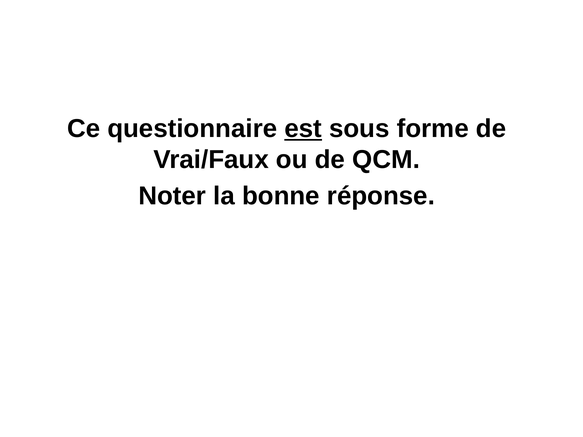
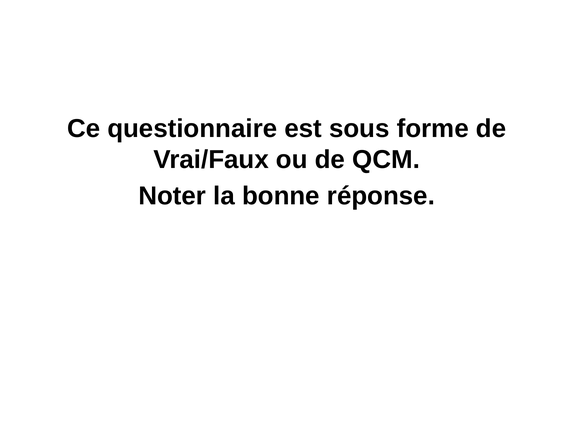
est underline: present -> none
